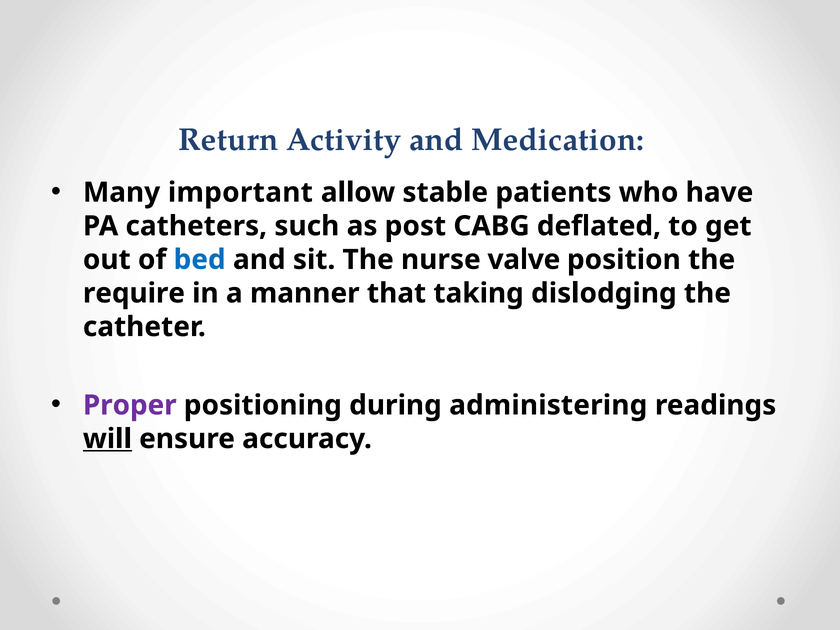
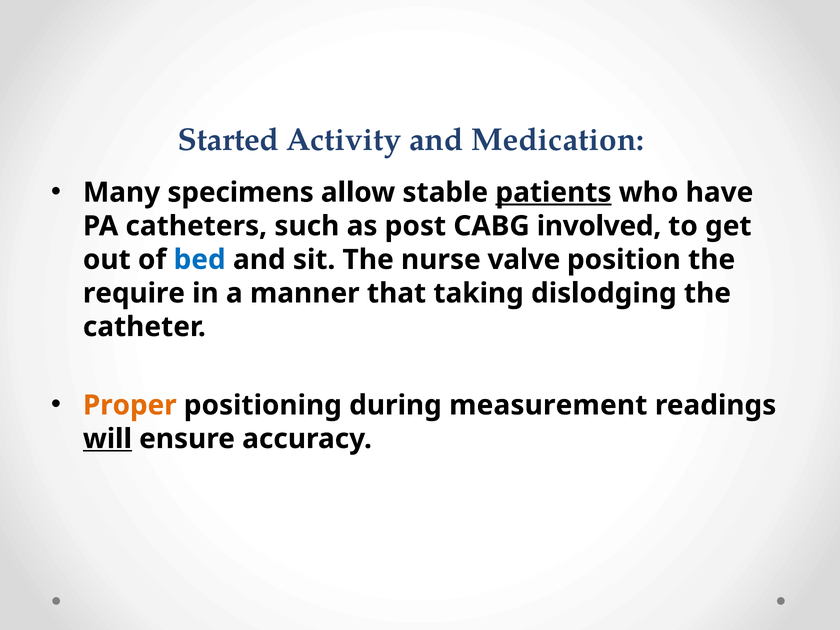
Return: Return -> Started
important: important -> specimens
patients underline: none -> present
deflated: deflated -> involved
Proper colour: purple -> orange
administering: administering -> measurement
